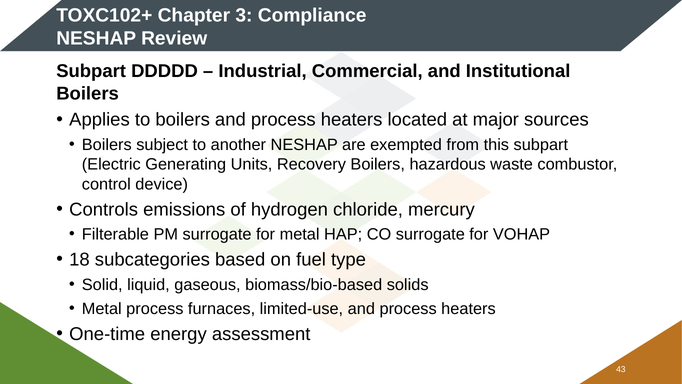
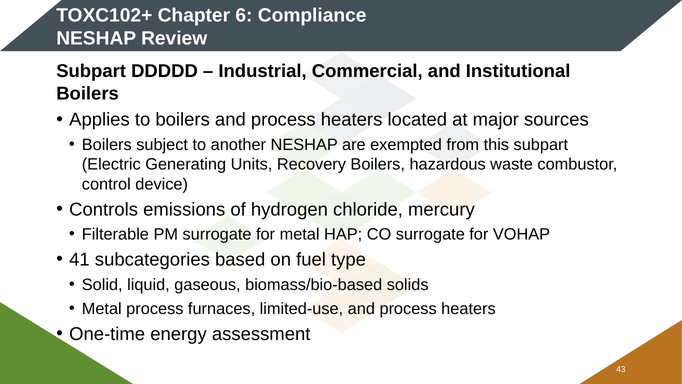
3: 3 -> 6
18: 18 -> 41
